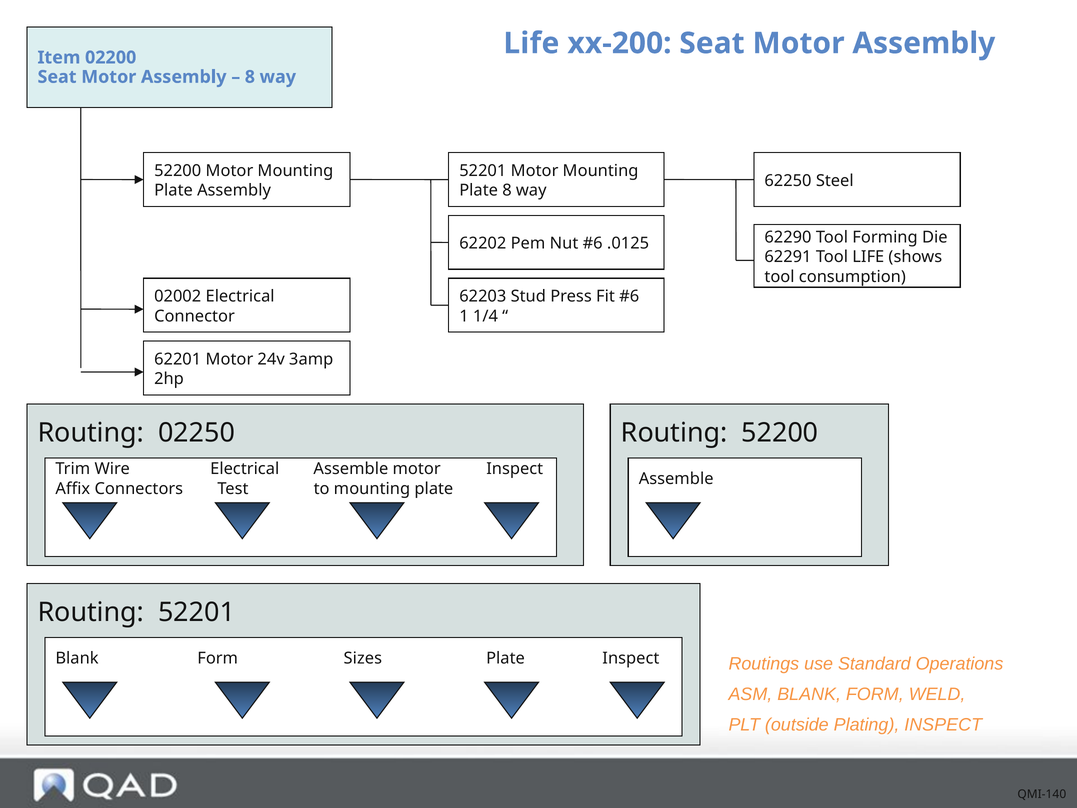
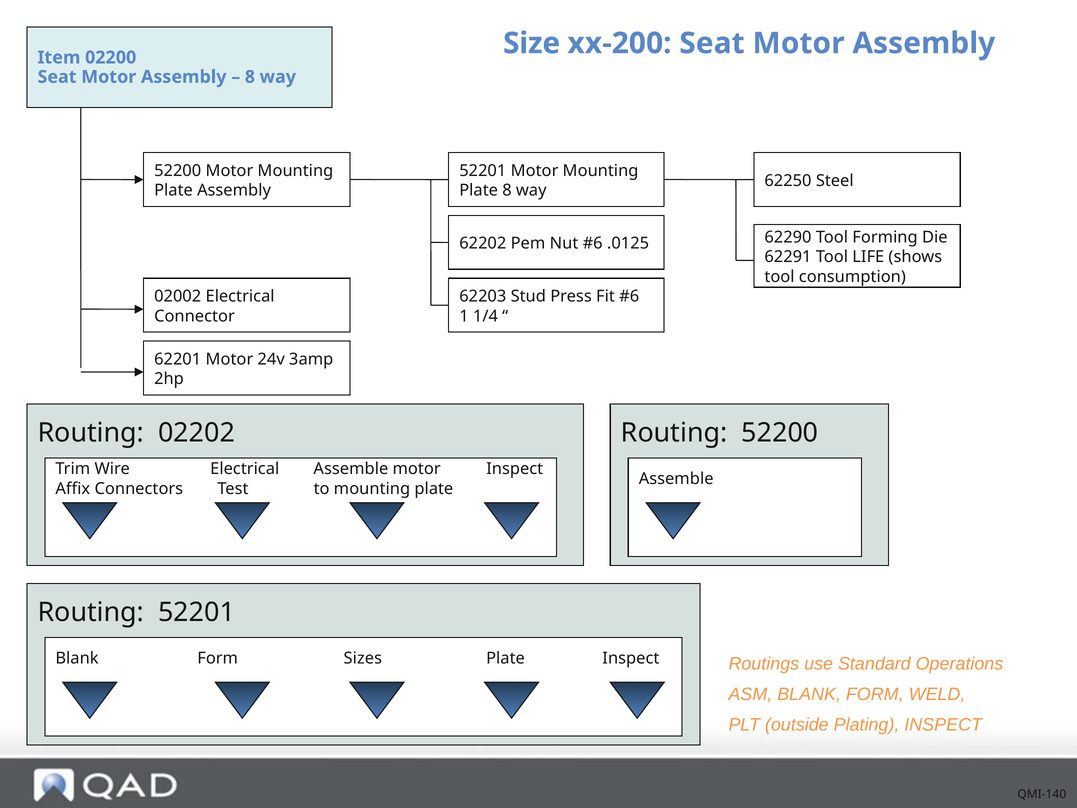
Life at (531, 43): Life -> Size
02250: 02250 -> 02202
